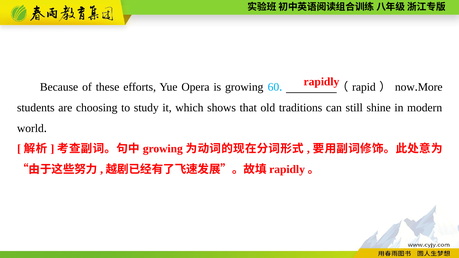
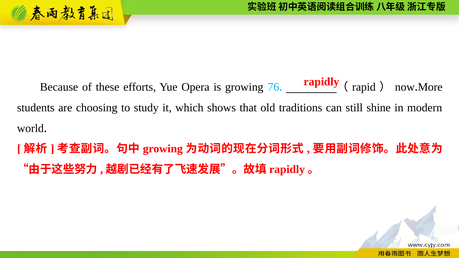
60: 60 -> 76
